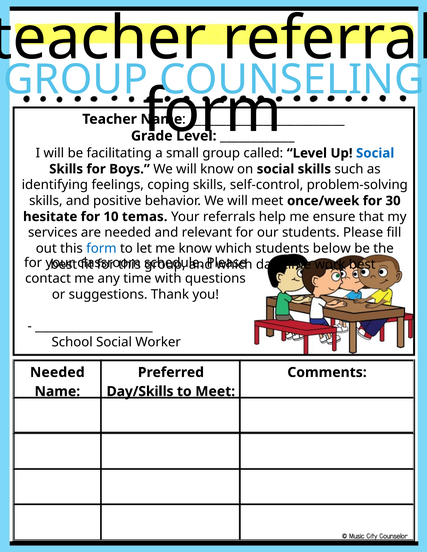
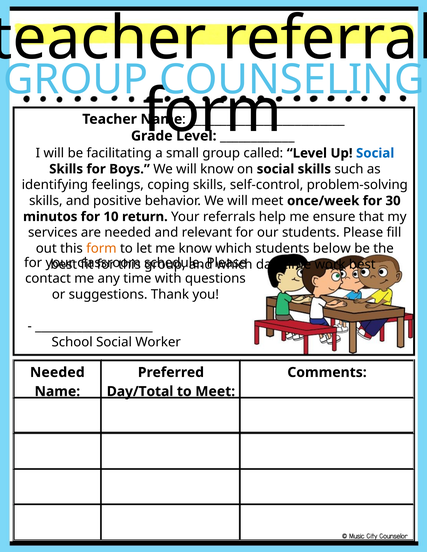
hesitate: hesitate -> minutos
temas: temas -> return
form at (101, 249) colour: blue -> orange
Day/Skills: Day/Skills -> Day/Total
